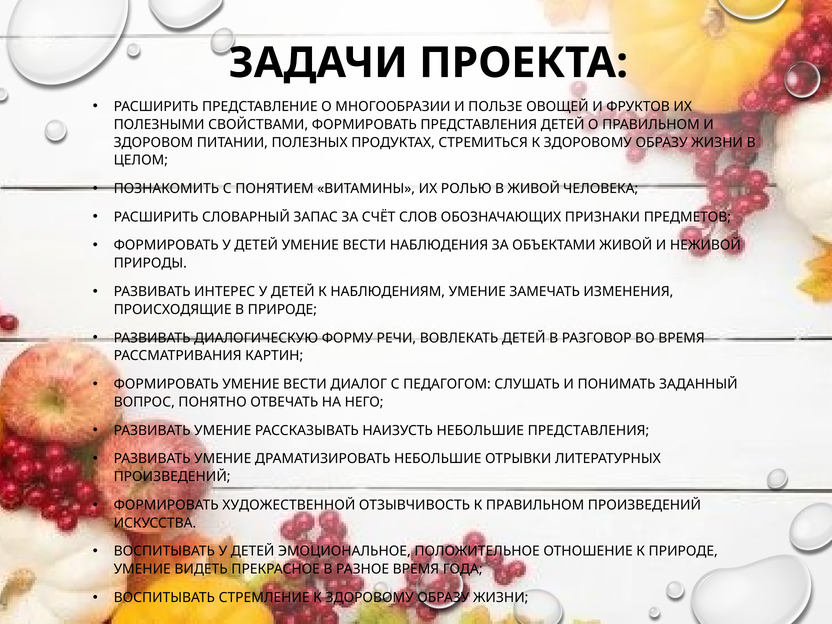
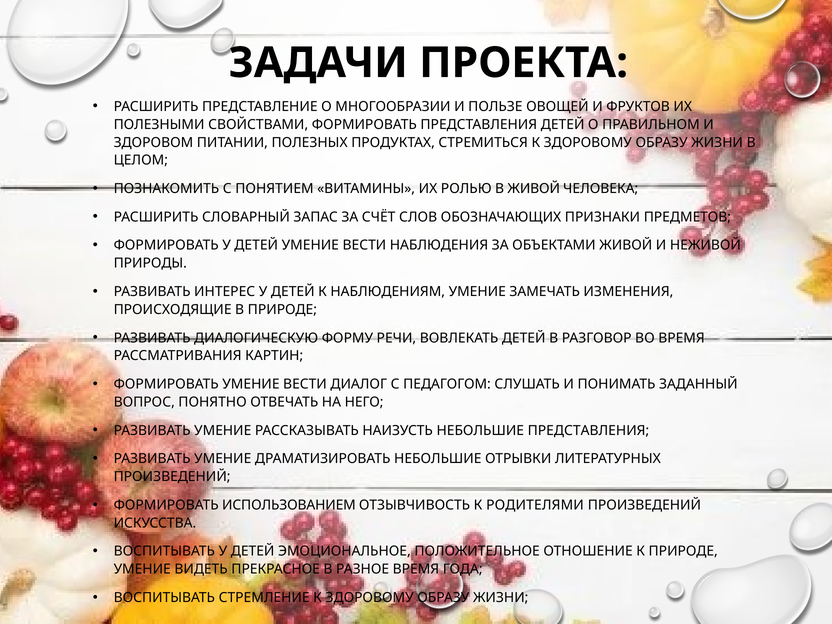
ХУДОЖЕСТВЕННОЙ: ХУДОЖЕСТВЕННОЙ -> ИСПОЛЬЗОВАНИЕМ
К ПРАВИЛЬНОМ: ПРАВИЛЬНОМ -> РОДИТЕЛЯМИ
